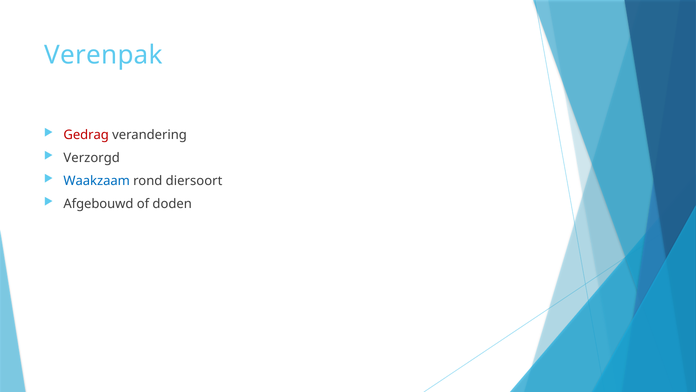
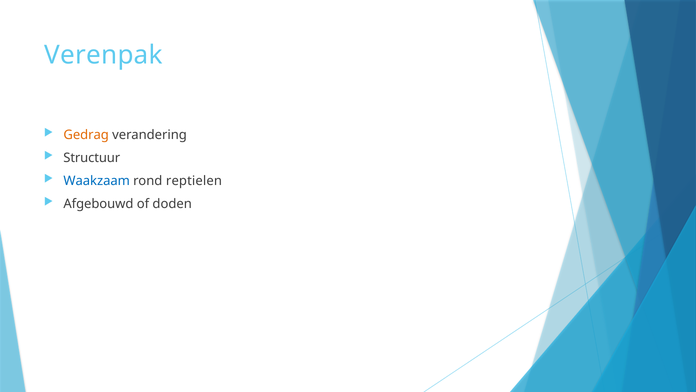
Gedrag colour: red -> orange
Verzorgd: Verzorgd -> Structuur
diersoort: diersoort -> reptielen
